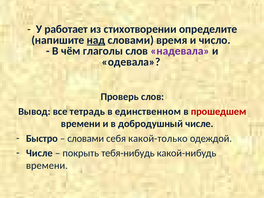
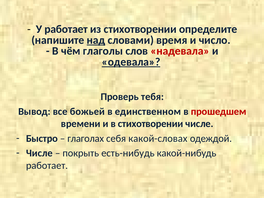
надевала colour: purple -> red
одевала underline: none -> present
Проверь слов: слов -> тебя
тетрадь: тетрадь -> божьей
в добродушный: добродушный -> стихотворении
словами at (86, 138): словами -> глаголах
какой-только: какой-только -> какой-словах
тебя-нибудь: тебя-нибудь -> есть-нибудь
времени at (47, 165): времени -> работает
